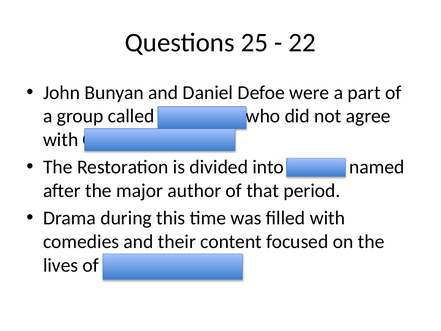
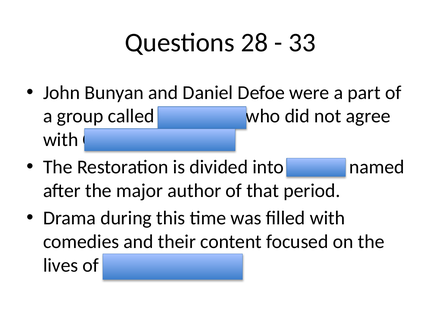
25: 25 -> 28
22: 22 -> 33
